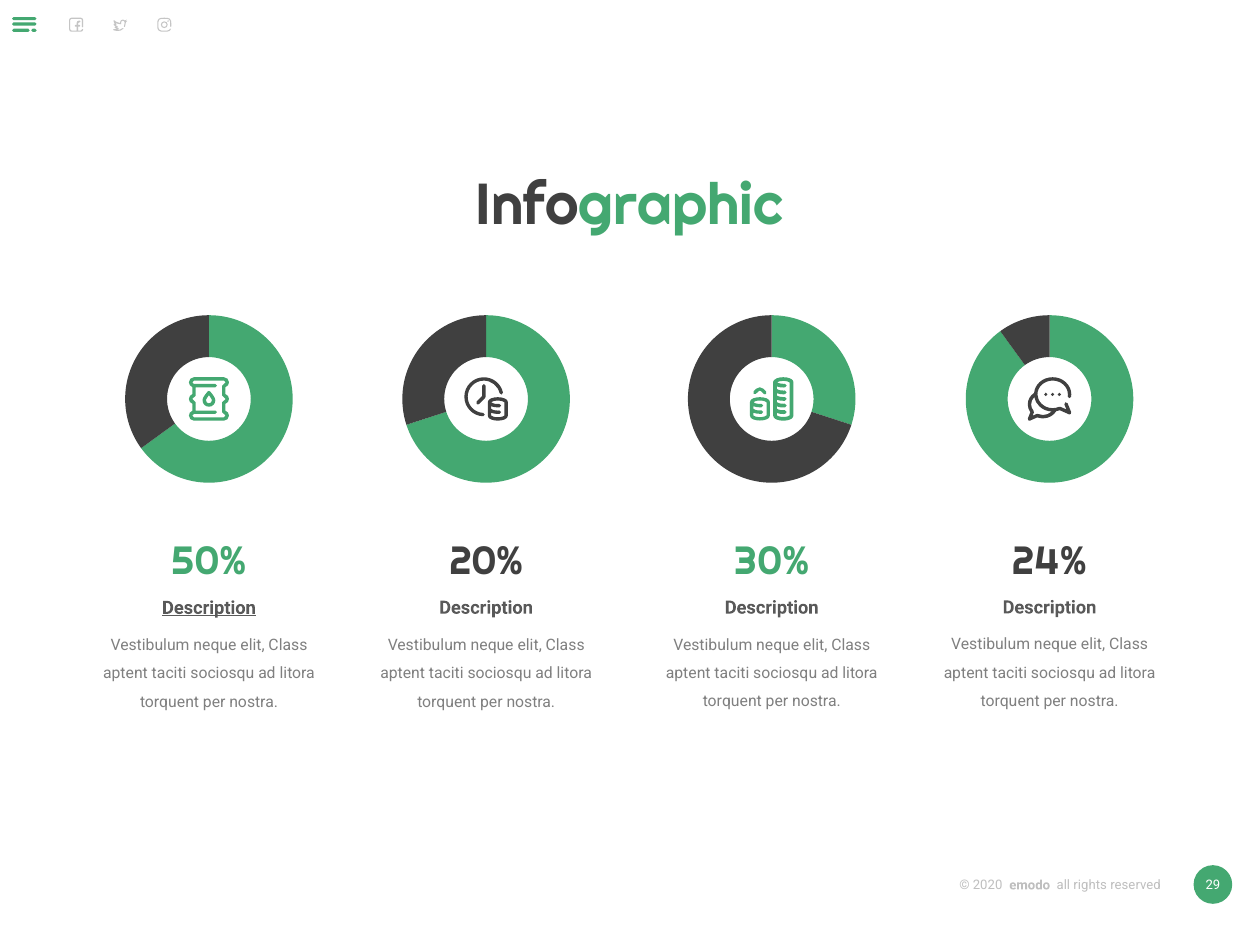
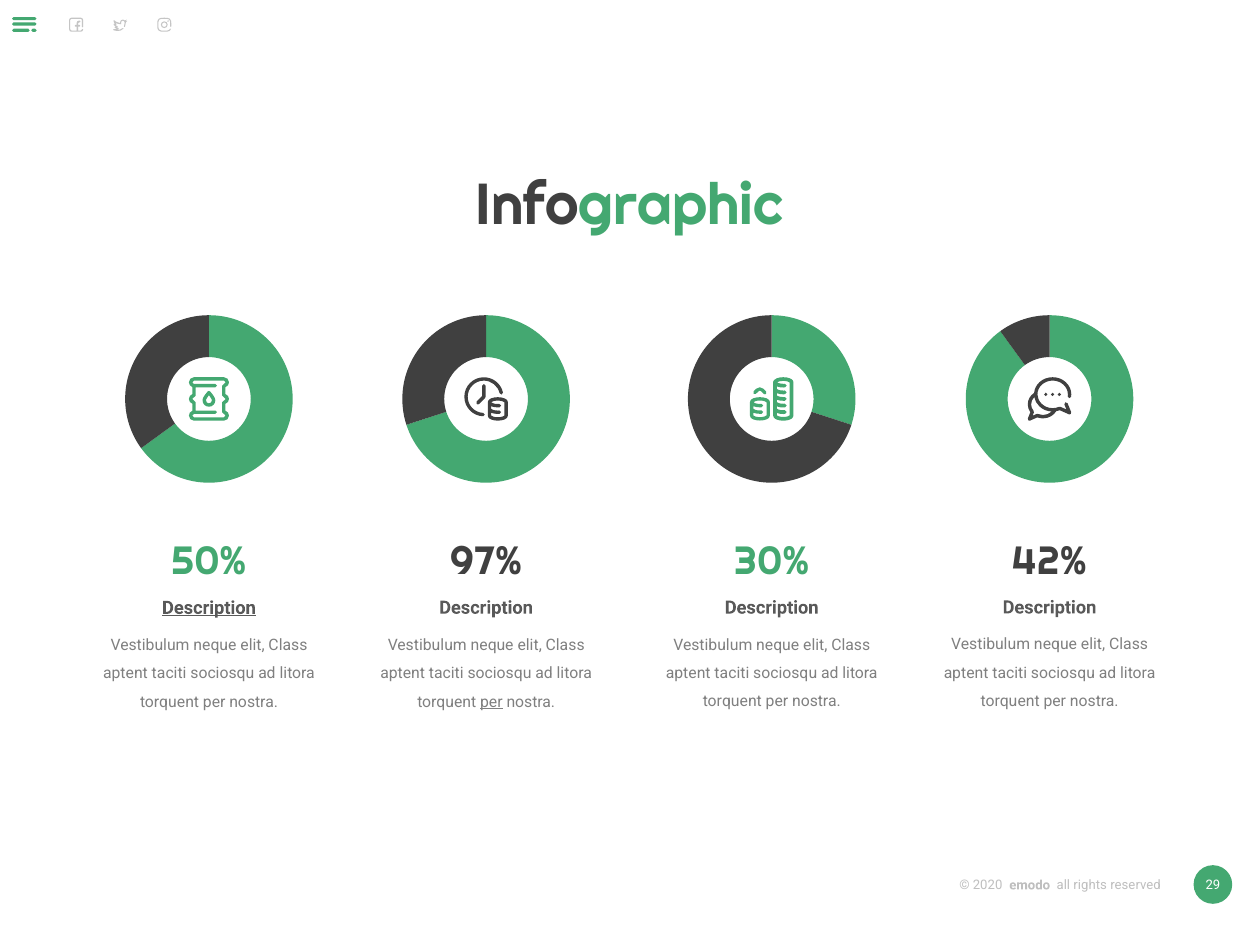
20%: 20% -> 97%
24%: 24% -> 42%
per at (491, 702) underline: none -> present
